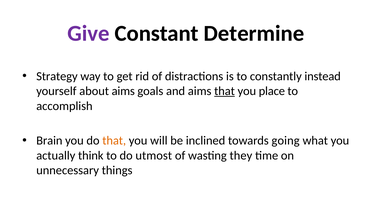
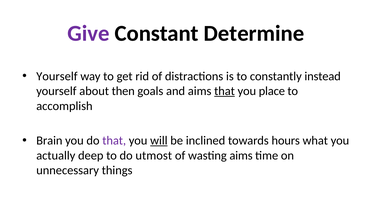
Strategy at (57, 76): Strategy -> Yourself
about aims: aims -> then
that at (114, 141) colour: orange -> purple
will underline: none -> present
going: going -> hours
think: think -> deep
wasting they: they -> aims
